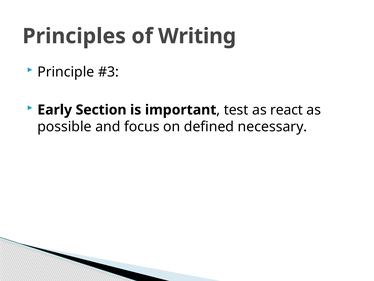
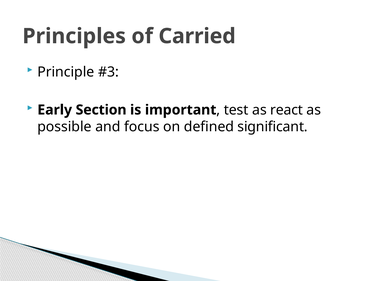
Writing: Writing -> Carried
necessary: necessary -> significant
